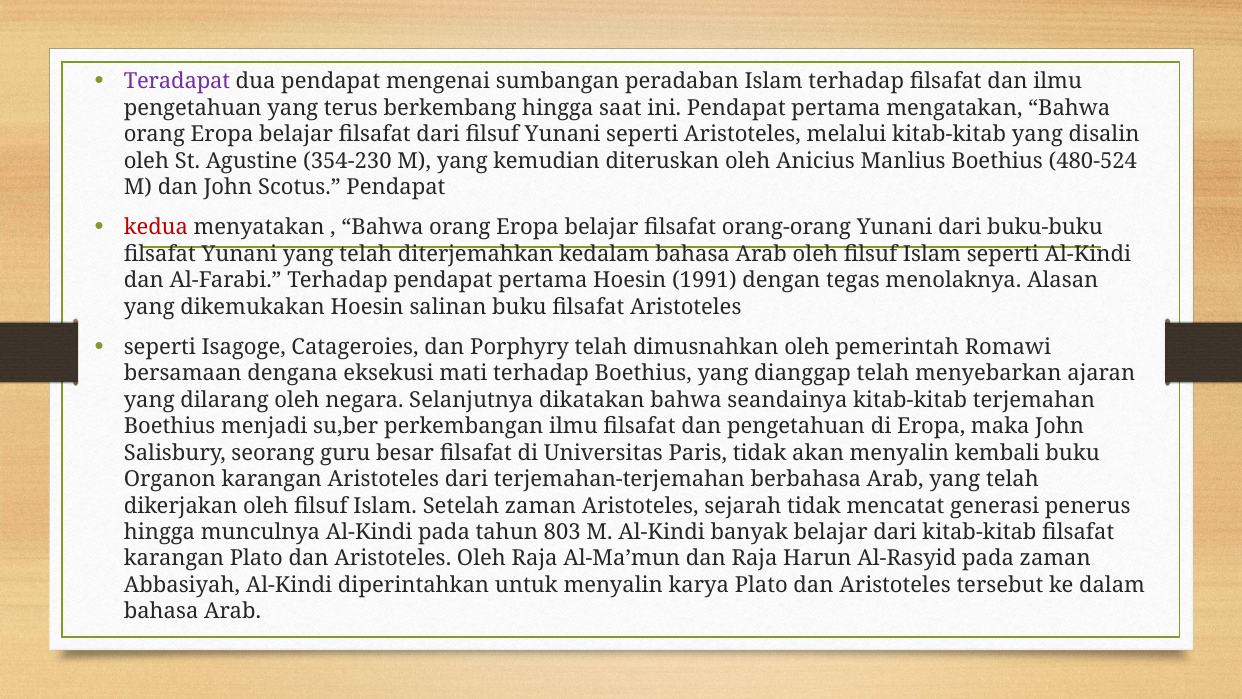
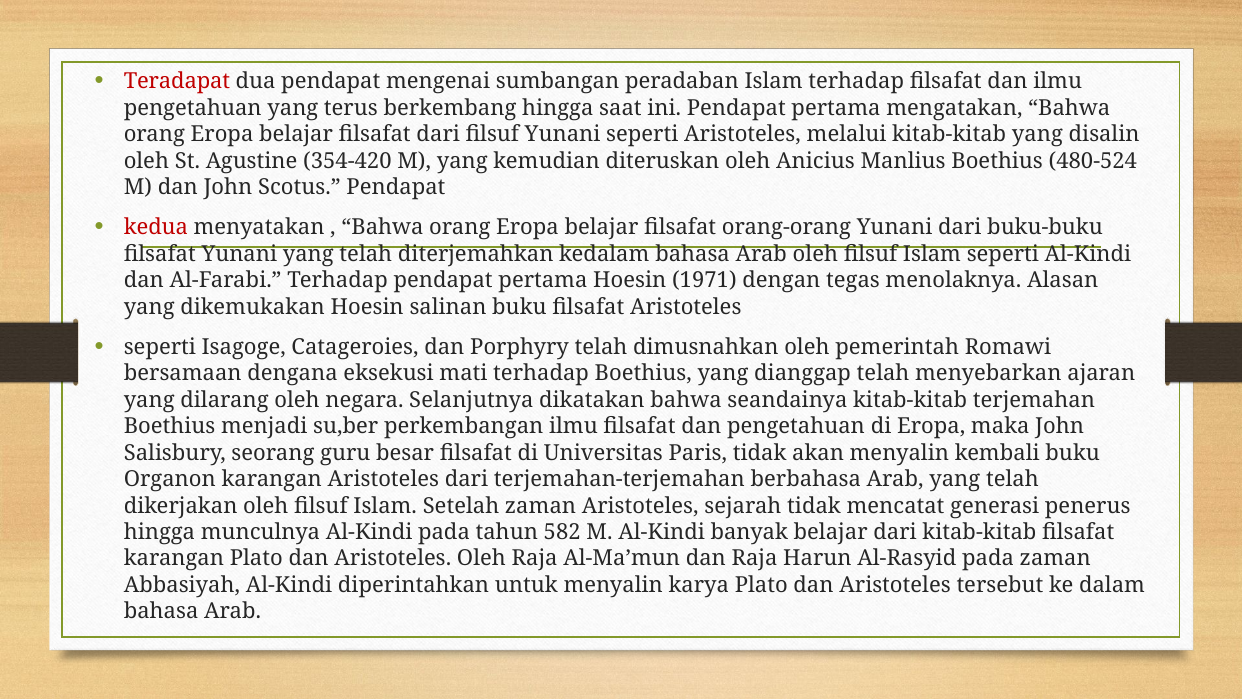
Teradapat colour: purple -> red
354-230: 354-230 -> 354-420
1991: 1991 -> 1971
803: 803 -> 582
